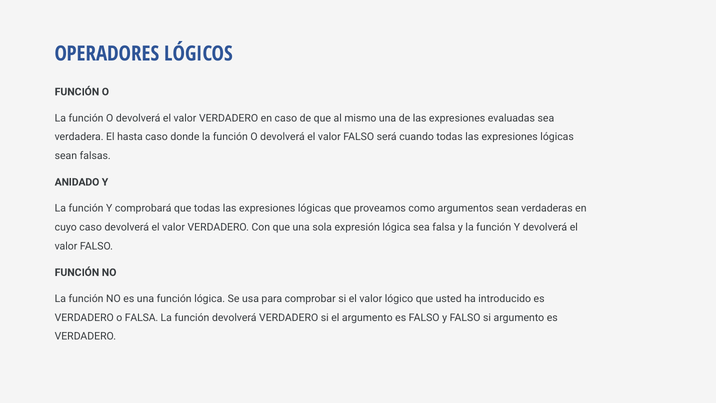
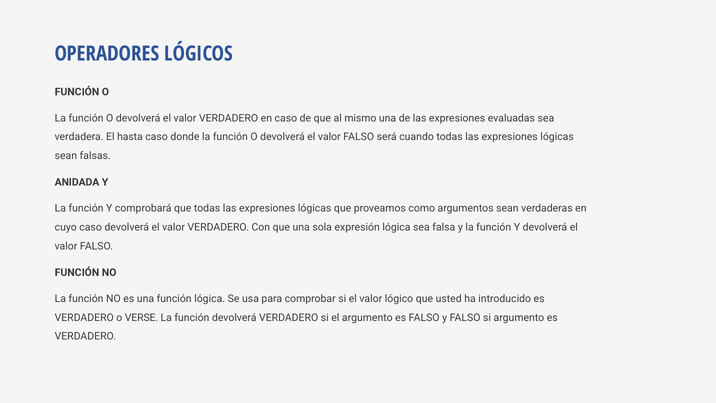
ANIDADO: ANIDADO -> ANIDADA
o FALSA: FALSA -> VERSE
